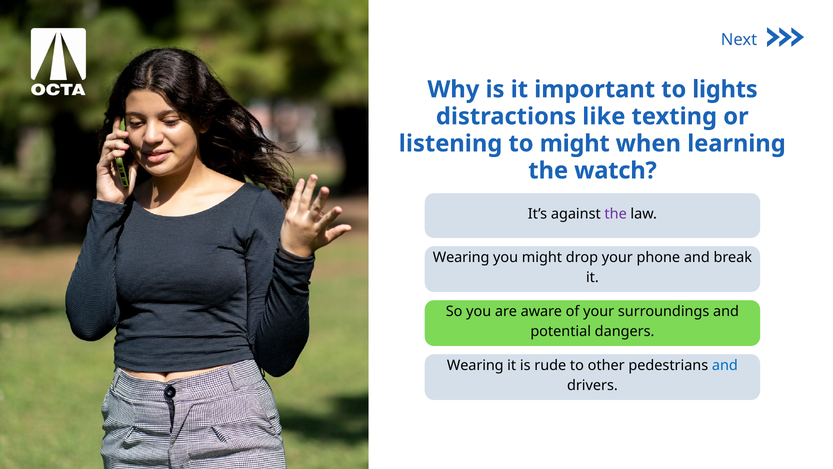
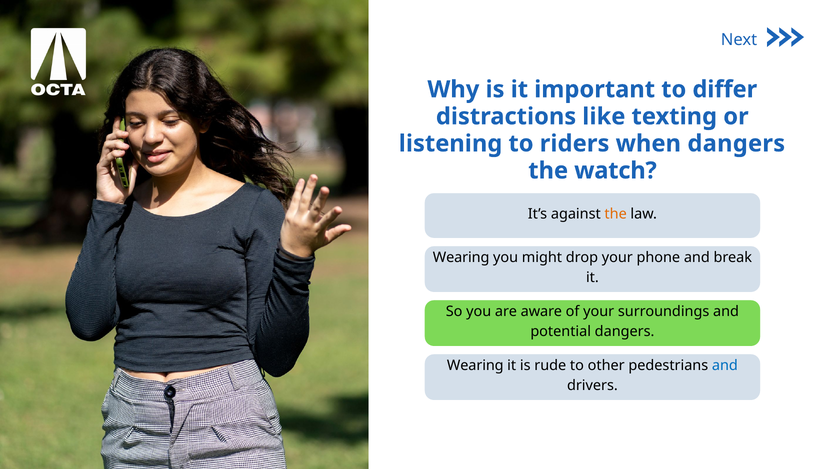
lights: lights -> differ
to might: might -> riders
when learning: learning -> dangers
the at (616, 214) colour: purple -> orange
